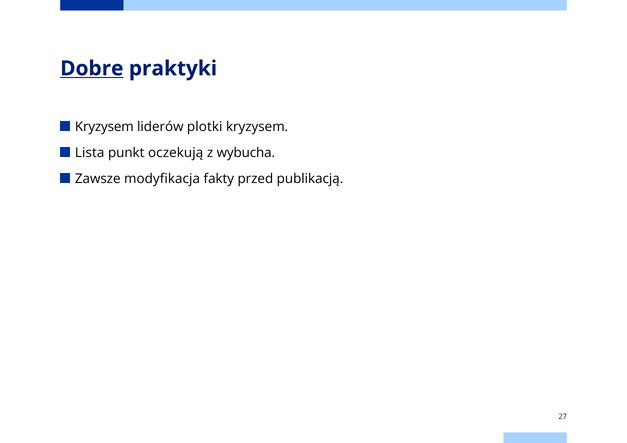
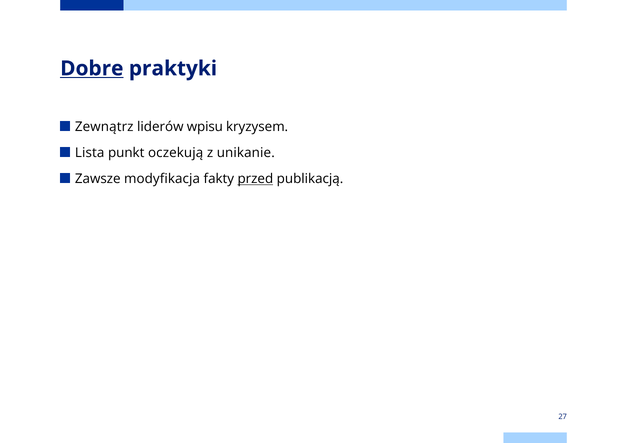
Kryzysem at (104, 127): Kryzysem -> Zewnątrz
plotki: plotki -> wpisu
wybucha: wybucha -> unikanie
przed underline: none -> present
